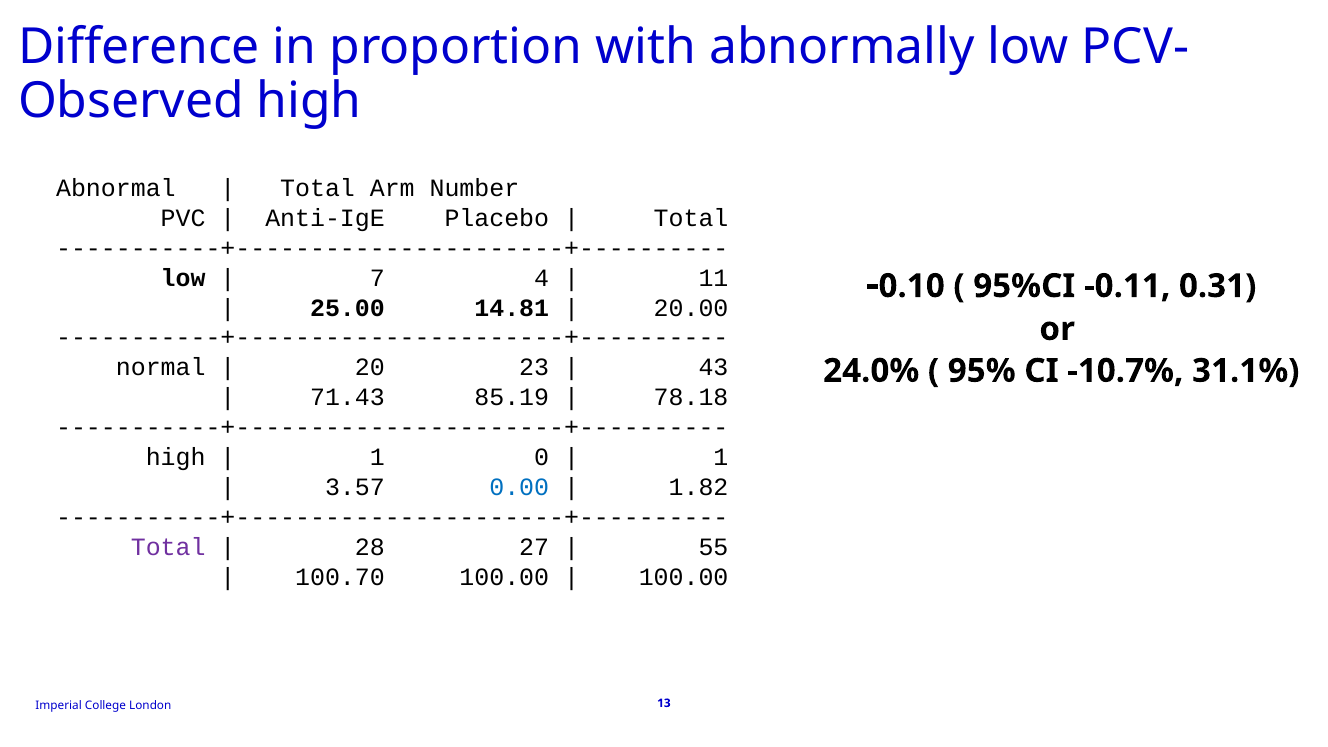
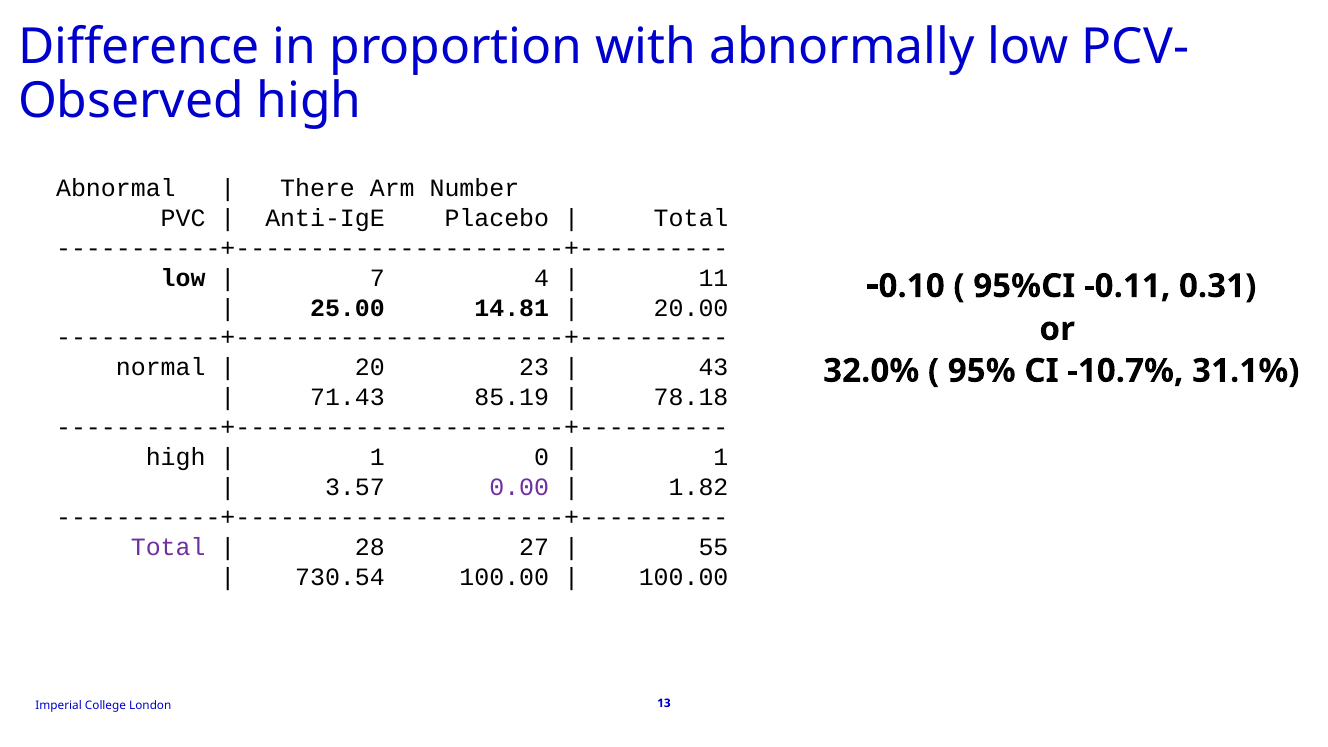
Total at (318, 188): Total -> There
24.0%: 24.0% -> 32.0%
0.00 colour: blue -> purple
100.70: 100.70 -> 730.54
